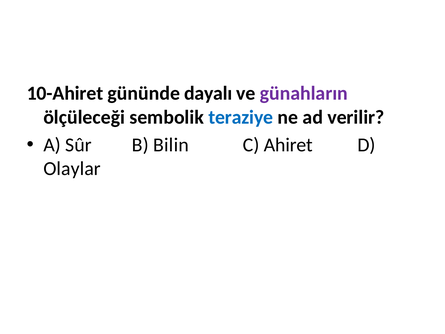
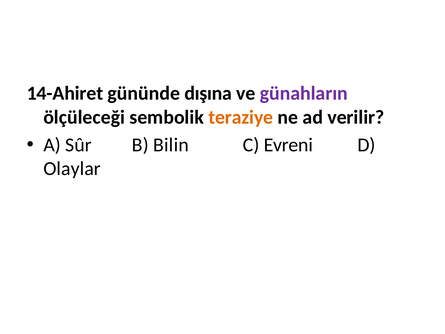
10-Ahiret: 10-Ahiret -> 14-Ahiret
dayalı: dayalı -> dışına
teraziye colour: blue -> orange
Ahiret: Ahiret -> Evreni
